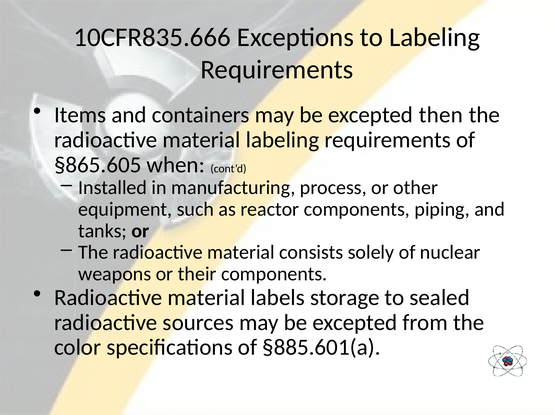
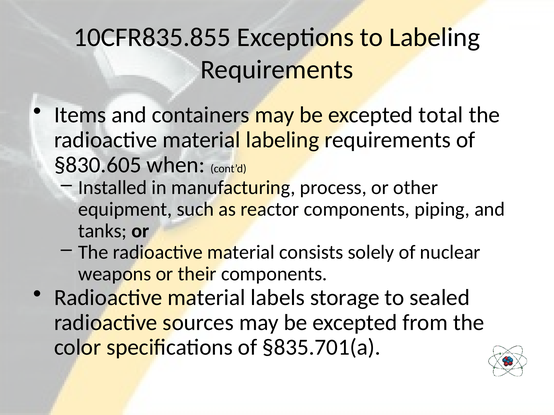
10CFR835.666: 10CFR835.666 -> 10CFR835.855
then: then -> total
§865.605: §865.605 -> §830.605
§885.601(a: §885.601(a -> §835.701(a
